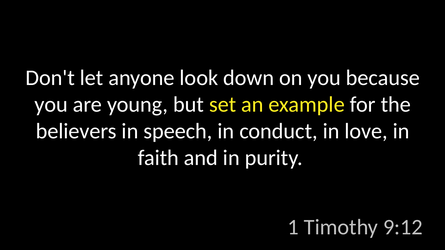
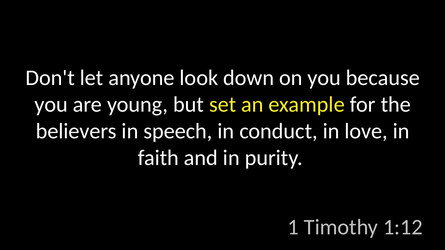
9:12: 9:12 -> 1:12
